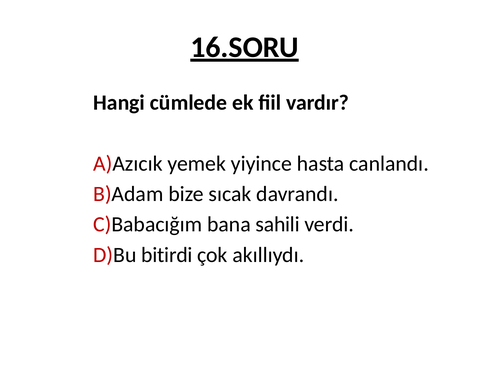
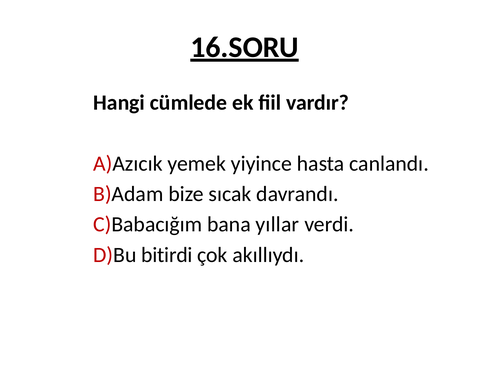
sahili: sahili -> yıllar
